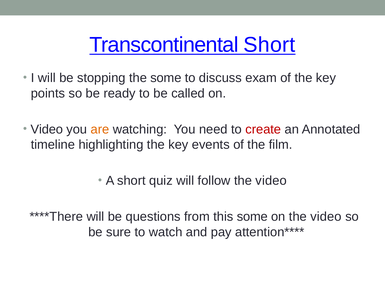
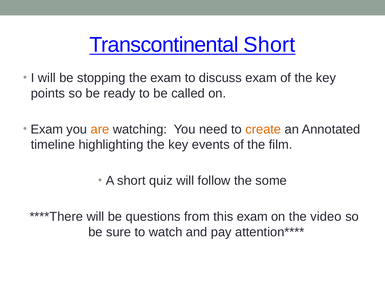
the some: some -> exam
Video at (47, 129): Video -> Exam
create colour: red -> orange
follow the video: video -> some
this some: some -> exam
